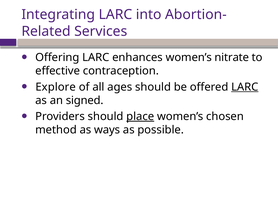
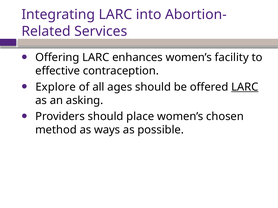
nitrate: nitrate -> facility
signed: signed -> asking
place underline: present -> none
